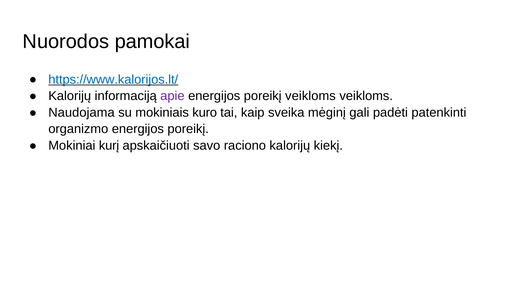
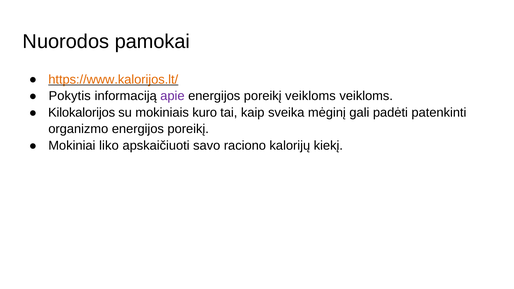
https://www.kalorijos.lt/ colour: blue -> orange
Kalorijų at (70, 96): Kalorijų -> Pokytis
Naudojama: Naudojama -> Kilokalorijos
kurį: kurį -> liko
